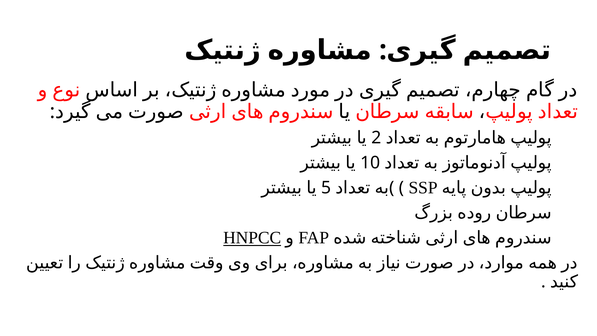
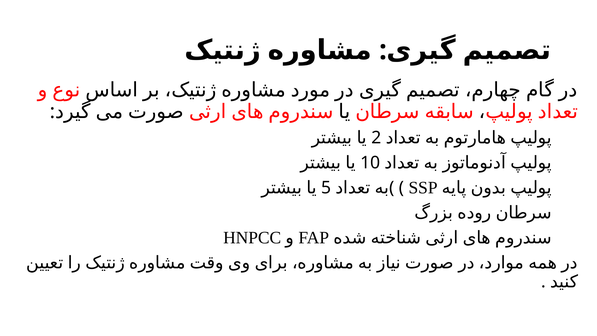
HNPCC underline: present -> none
